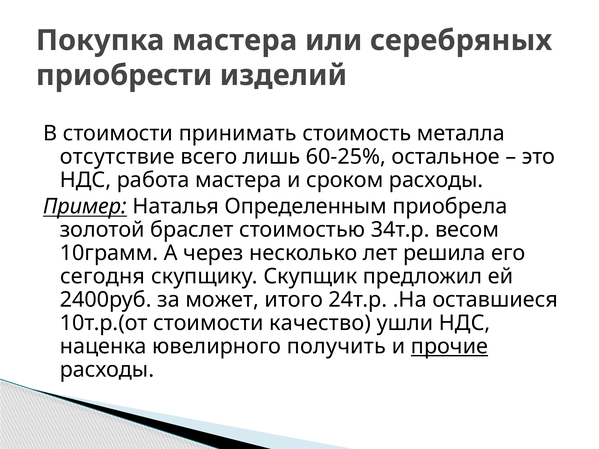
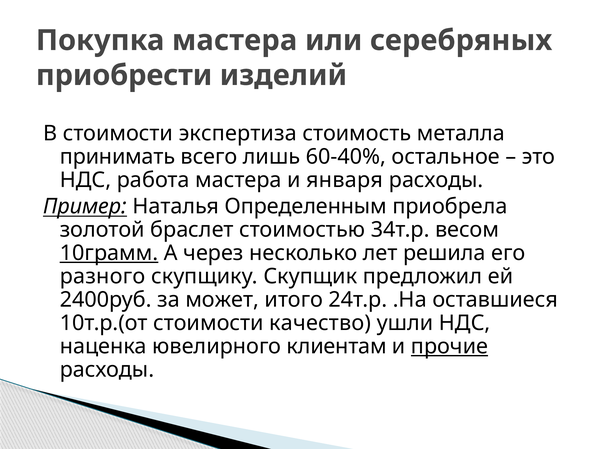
принимать: принимать -> экспертиза
отсутствие: отсутствие -> принимать
60-25%: 60-25% -> 60-40%
сроком: сроком -> января
10грамм underline: none -> present
сегодня: сегодня -> разного
получить: получить -> клиентам
